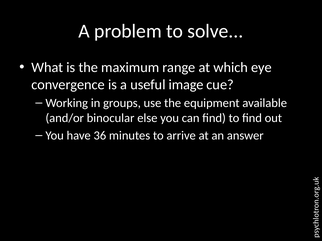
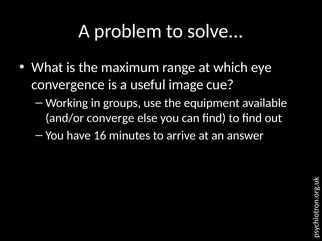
binocular: binocular -> converge
36: 36 -> 16
